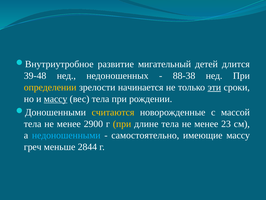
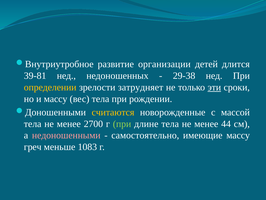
мигательный: мигательный -> организации
39-48: 39-48 -> 39-81
88-38: 88-38 -> 29-38
начинается: начинается -> затрудняет
массу at (56, 99) underline: present -> none
2900: 2900 -> 2700
при at (122, 124) colour: yellow -> light green
23: 23 -> 44
недоношенными colour: light blue -> pink
2844: 2844 -> 1083
